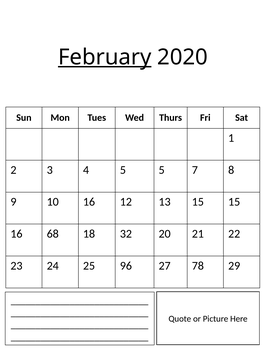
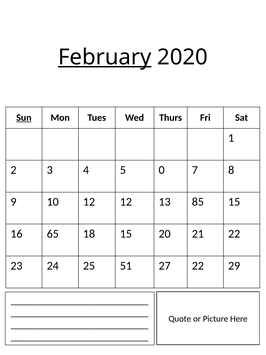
Sun underline: none -> present
5 5: 5 -> 0
10 16: 16 -> 12
13 15: 15 -> 85
68: 68 -> 65
18 32: 32 -> 15
96: 96 -> 51
27 78: 78 -> 22
